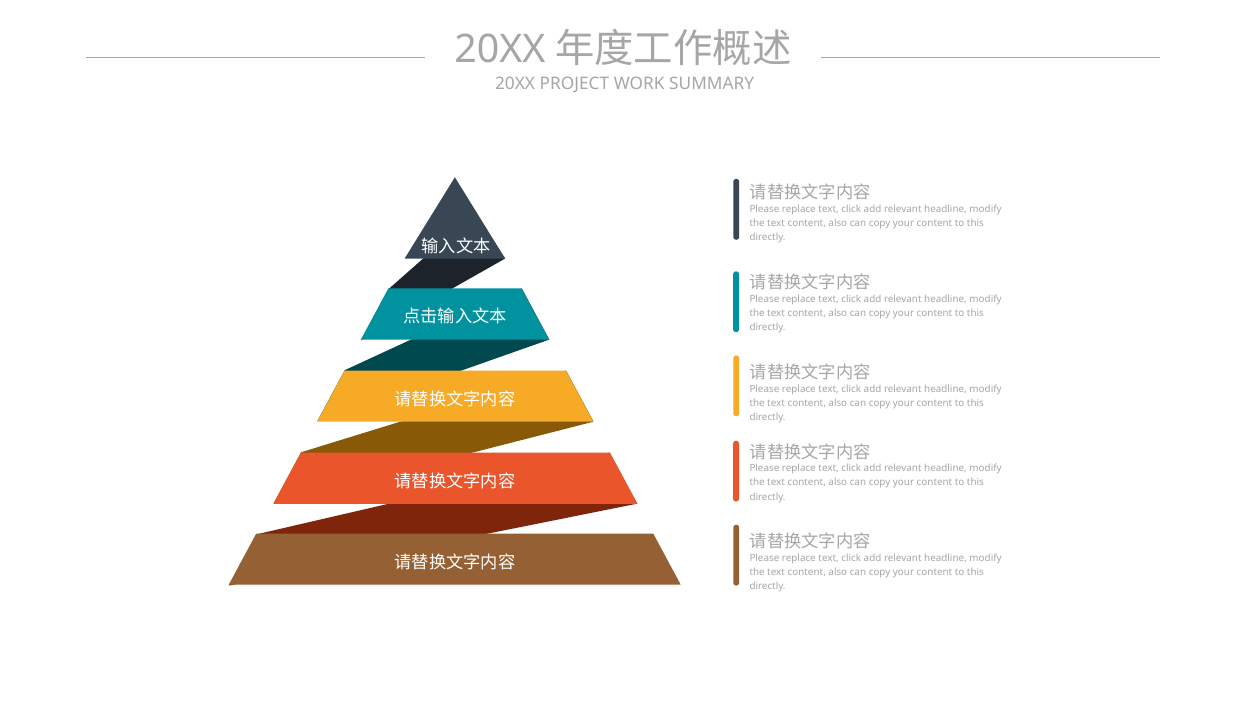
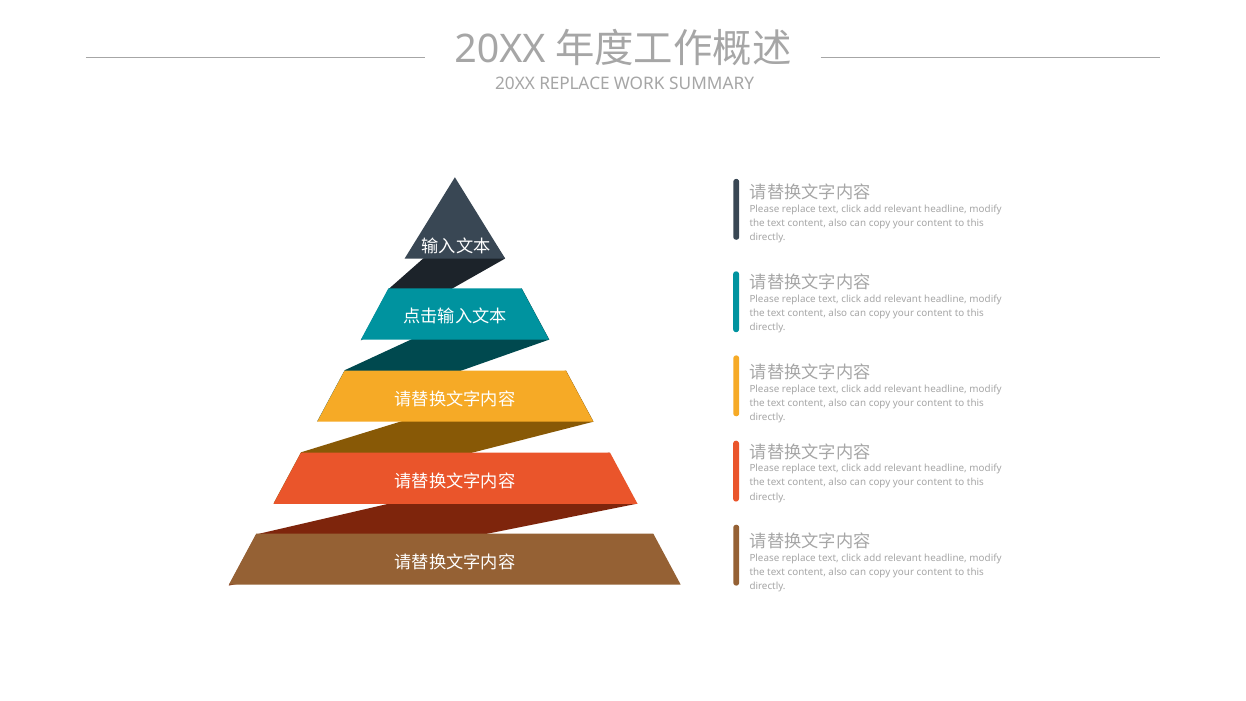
20XX PROJECT: PROJECT -> REPLACE
